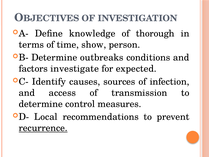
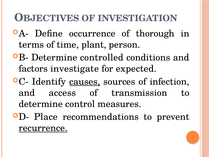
knowledge: knowledge -> occurrence
show: show -> plant
outbreaks: outbreaks -> controlled
causes underline: none -> present
Local: Local -> Place
